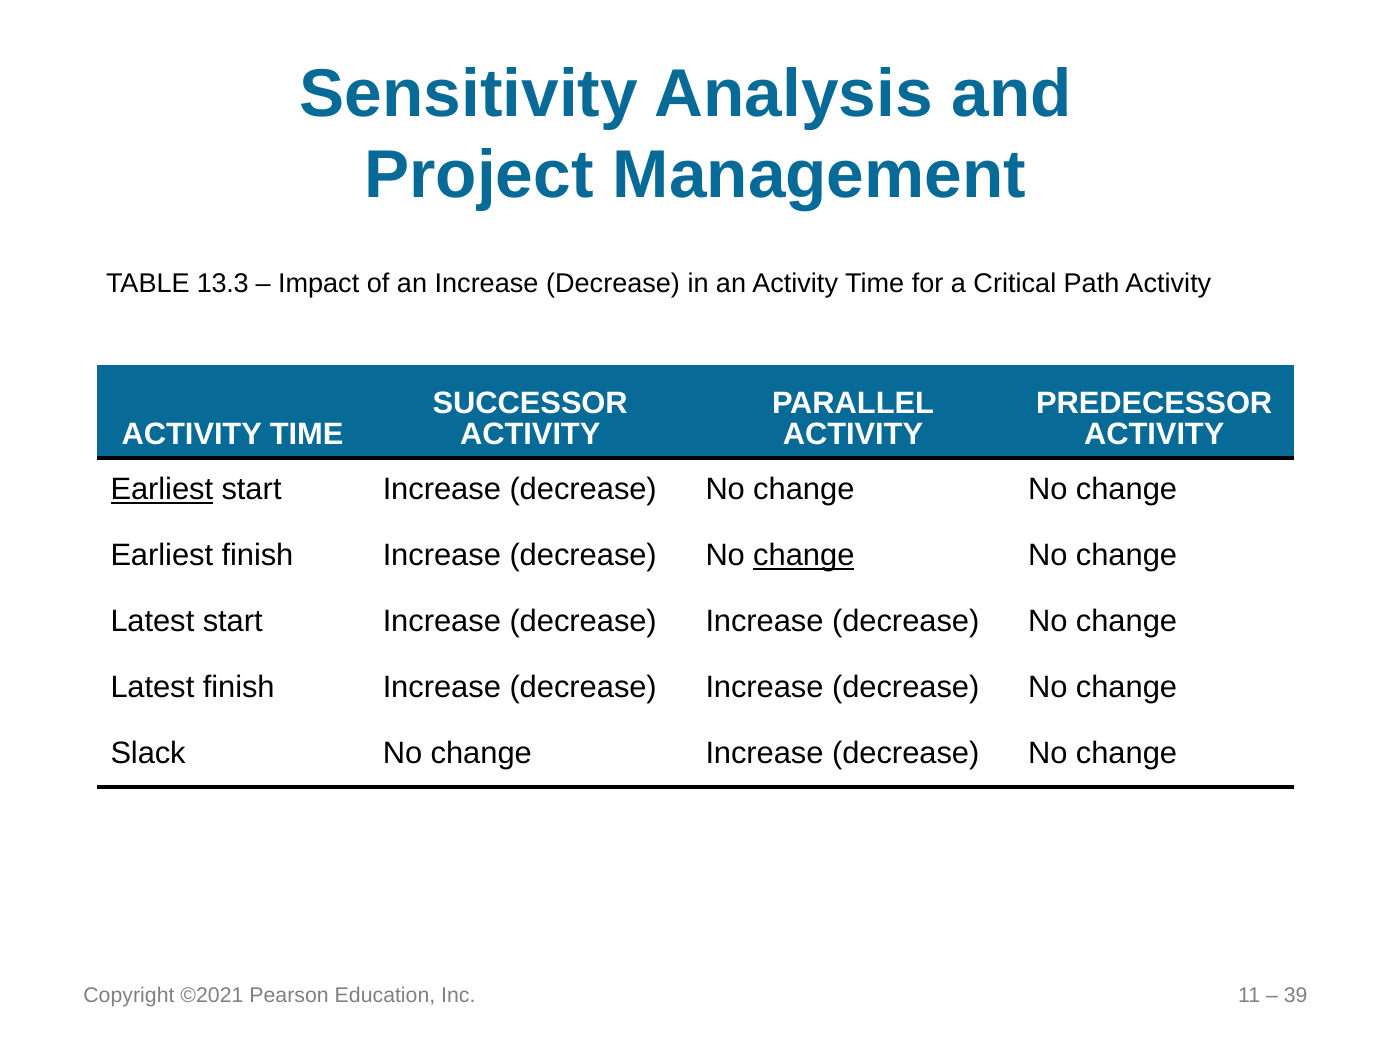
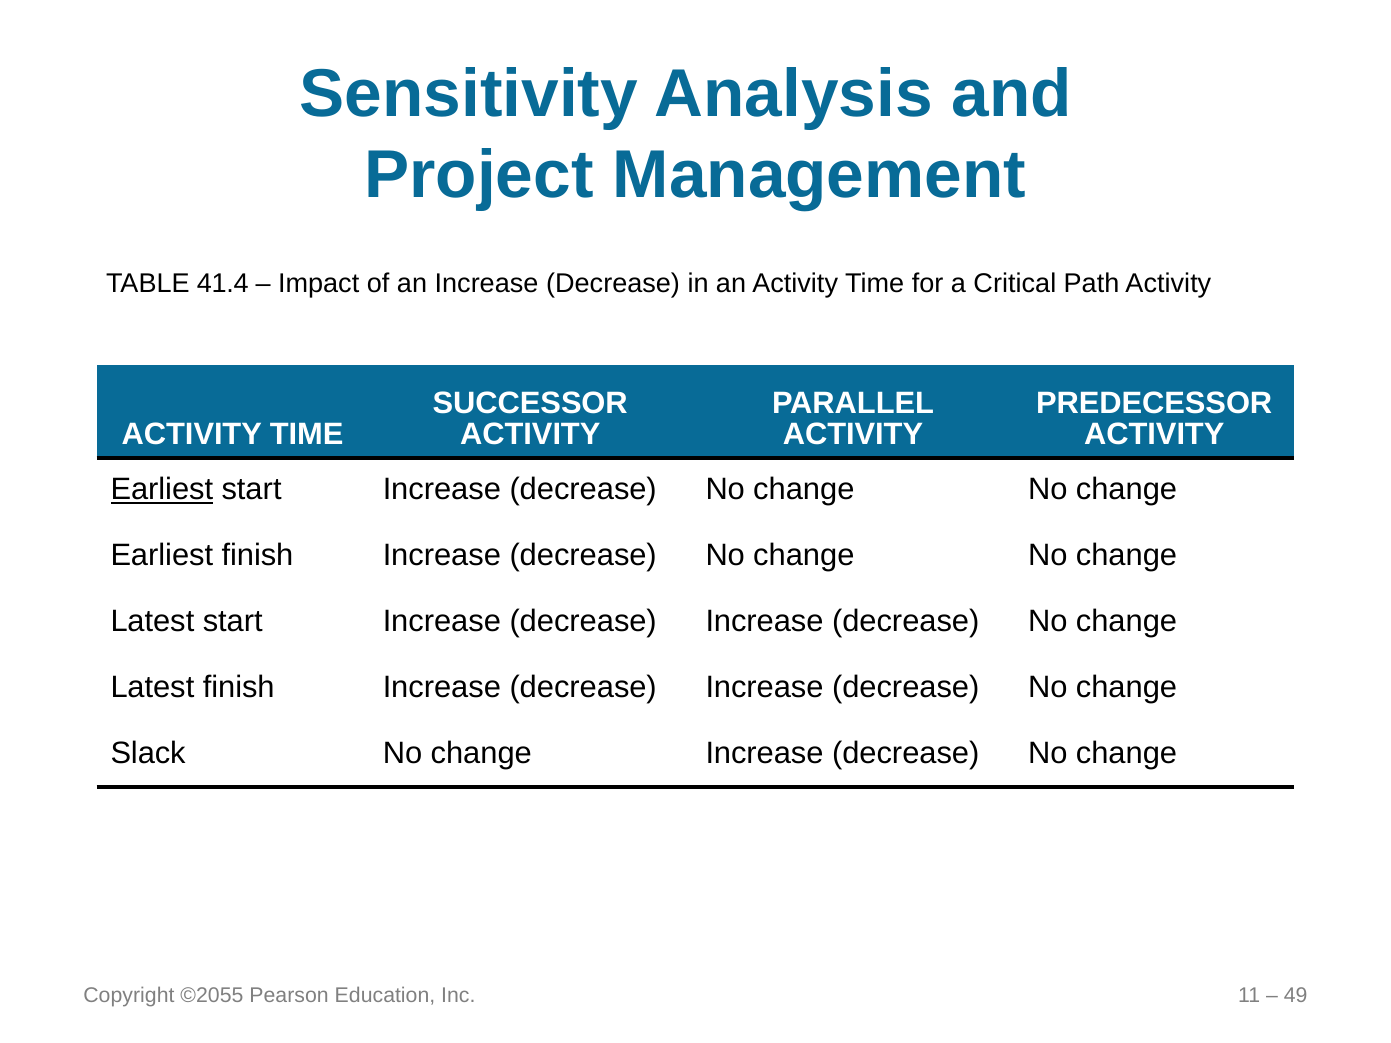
13.3: 13.3 -> 41.4
change at (804, 556) underline: present -> none
©2021: ©2021 -> ©2055
39: 39 -> 49
